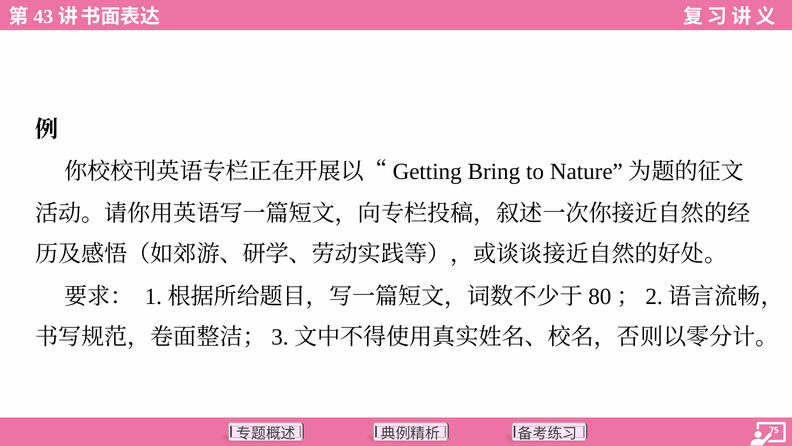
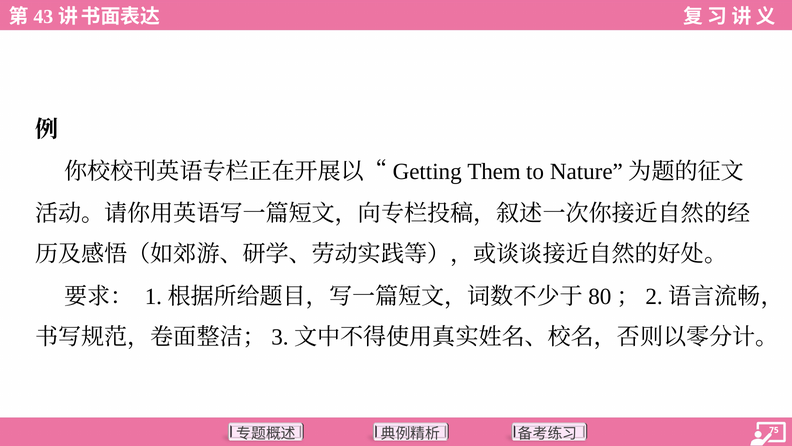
Bring: Bring -> Them
